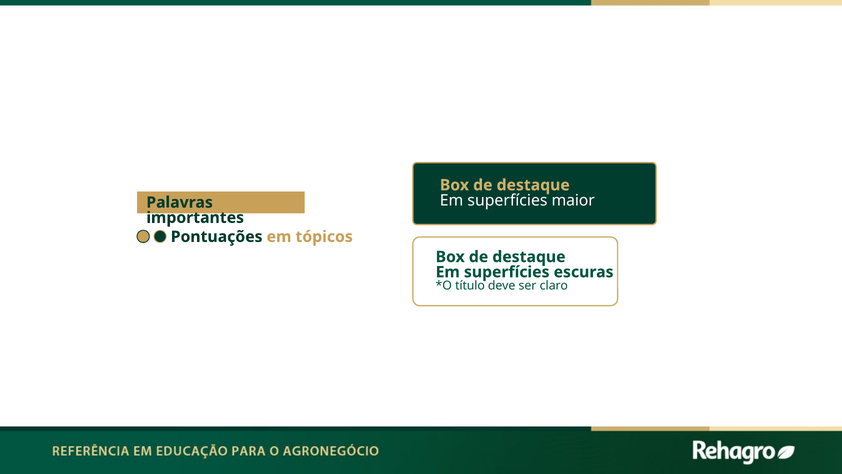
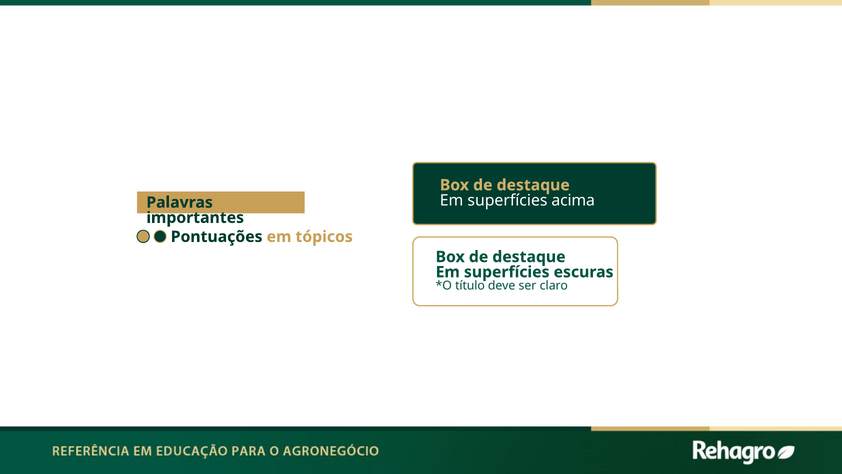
maior: maior -> acima
